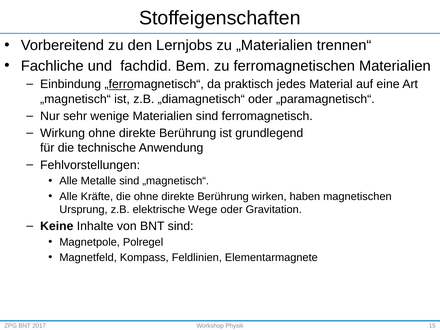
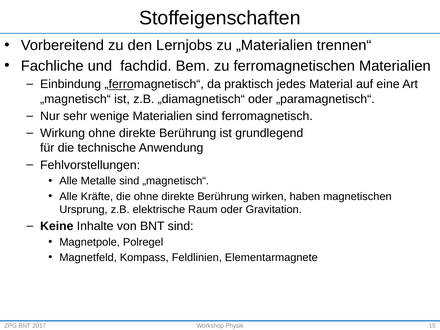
Wege: Wege -> Raum
